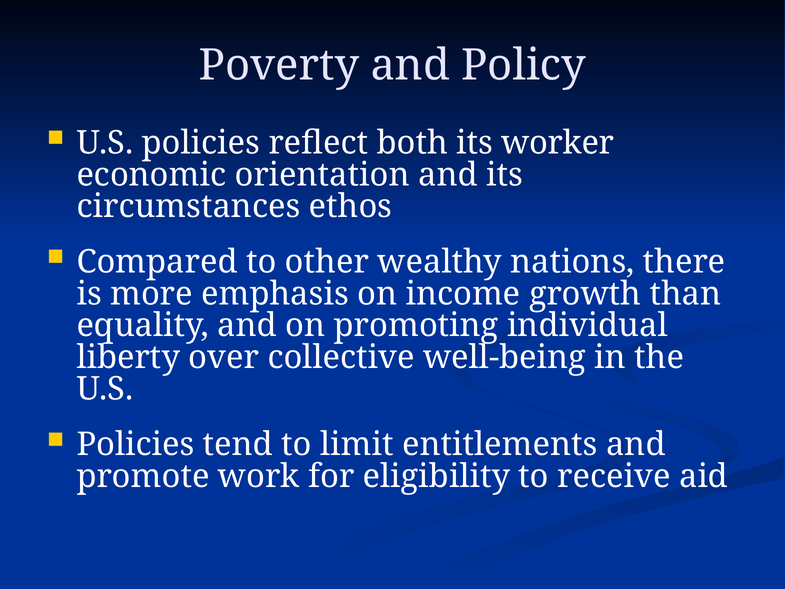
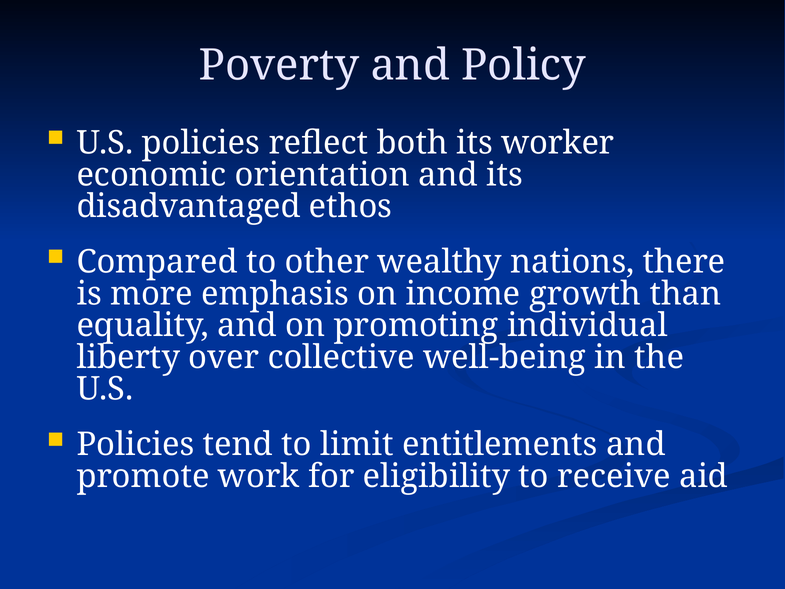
circumstances: circumstances -> disadvantaged
